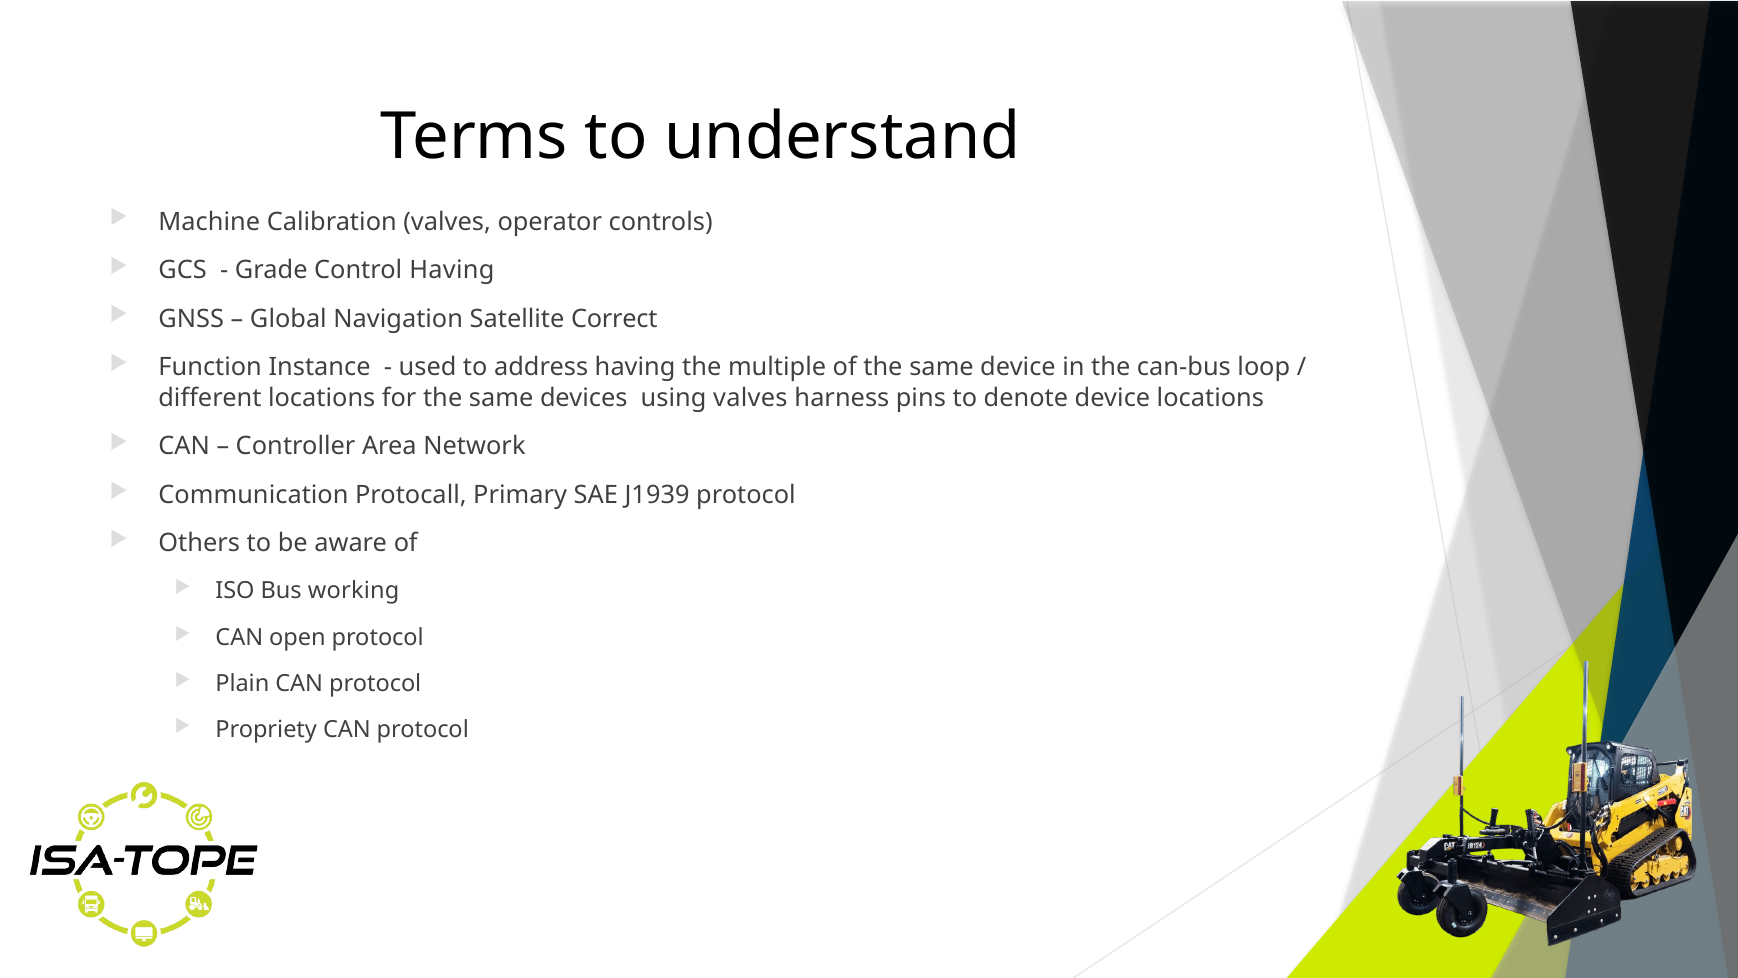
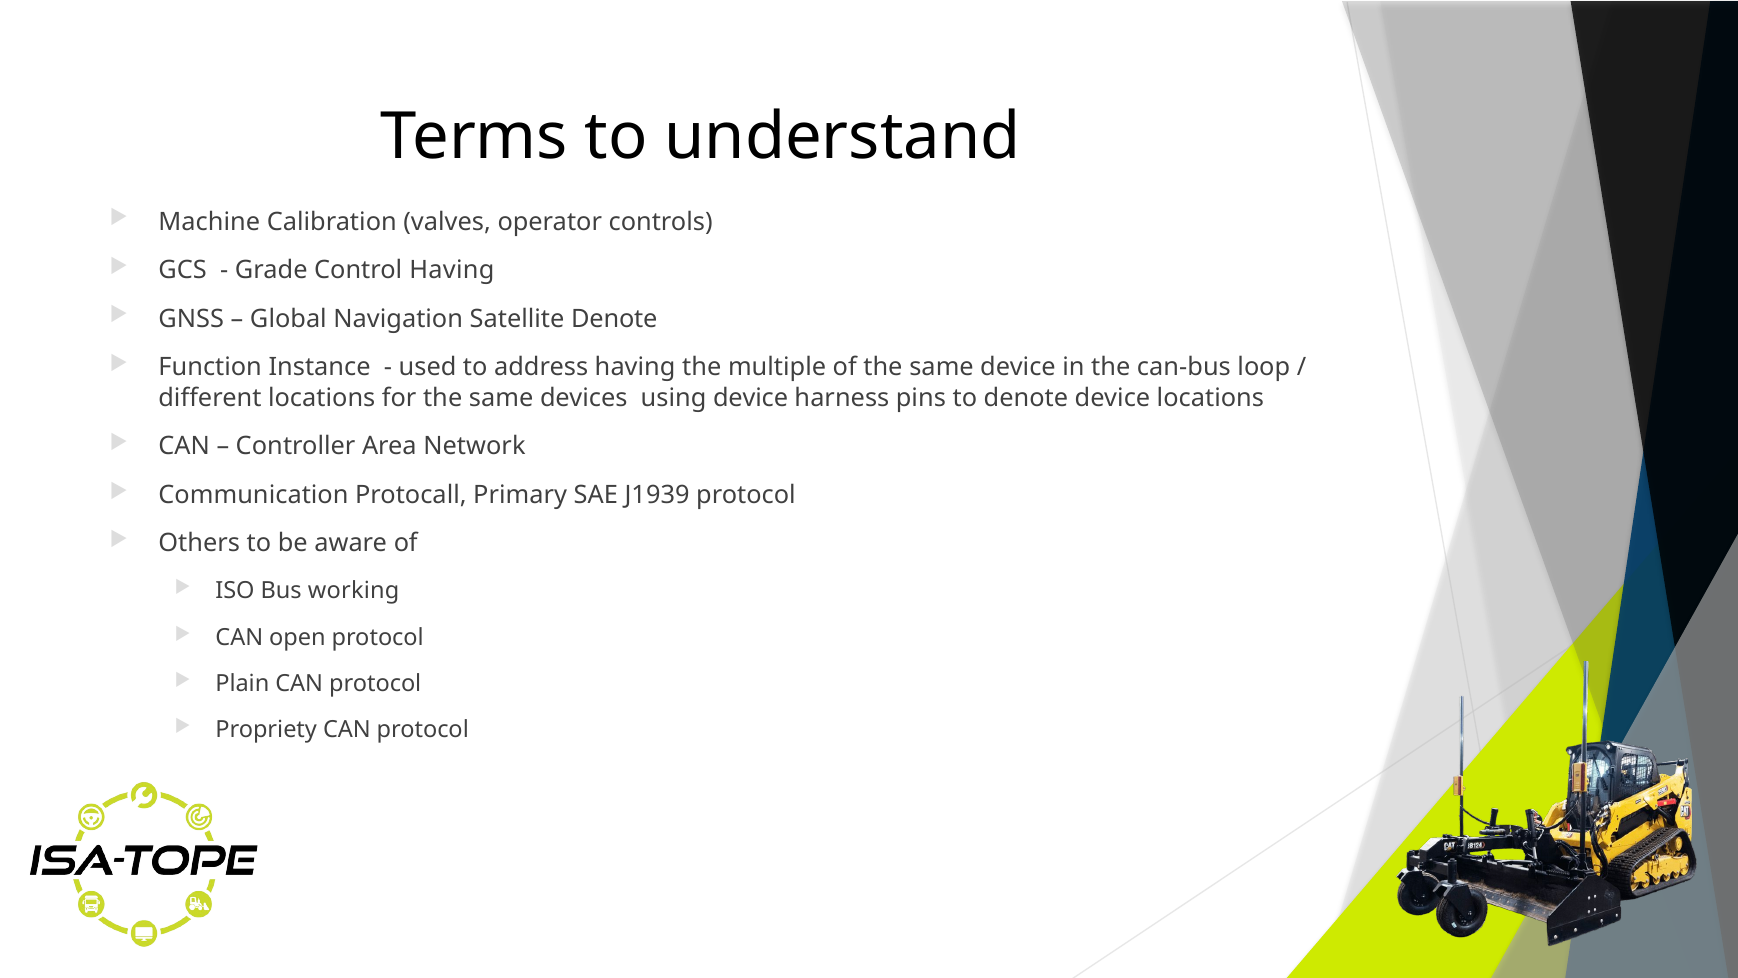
Satellite Correct: Correct -> Denote
using valves: valves -> device
